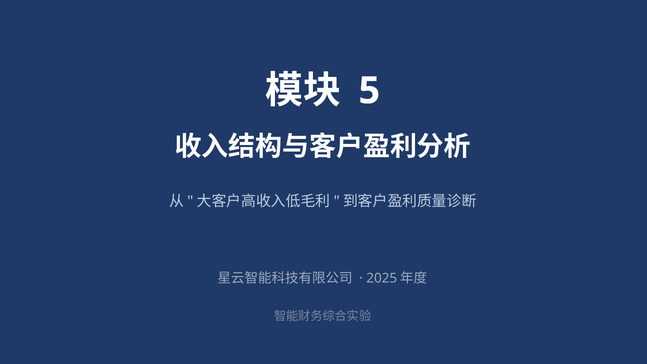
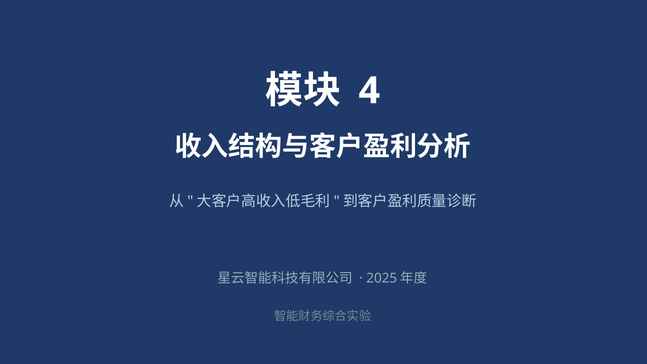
5: 5 -> 4
